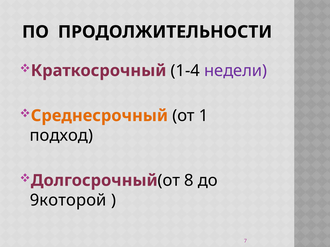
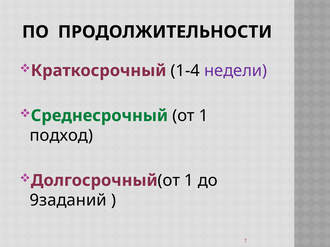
Среднесрочный colour: orange -> green
8 at (189, 181): 8 -> 1
9которой: 9которой -> 9заданий
